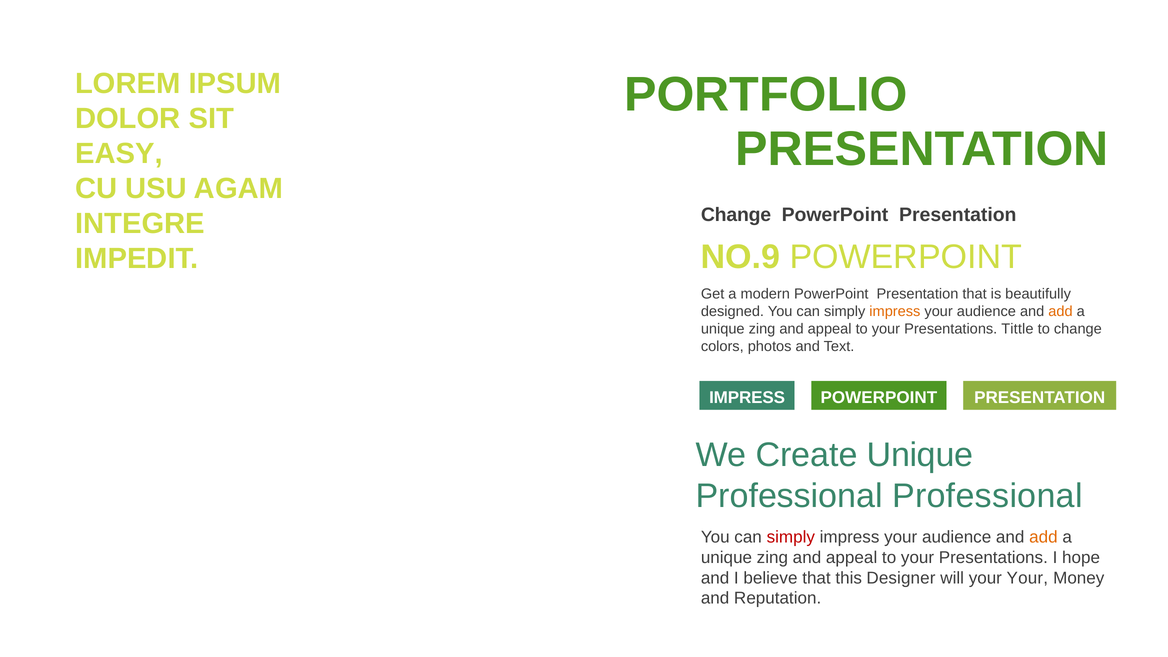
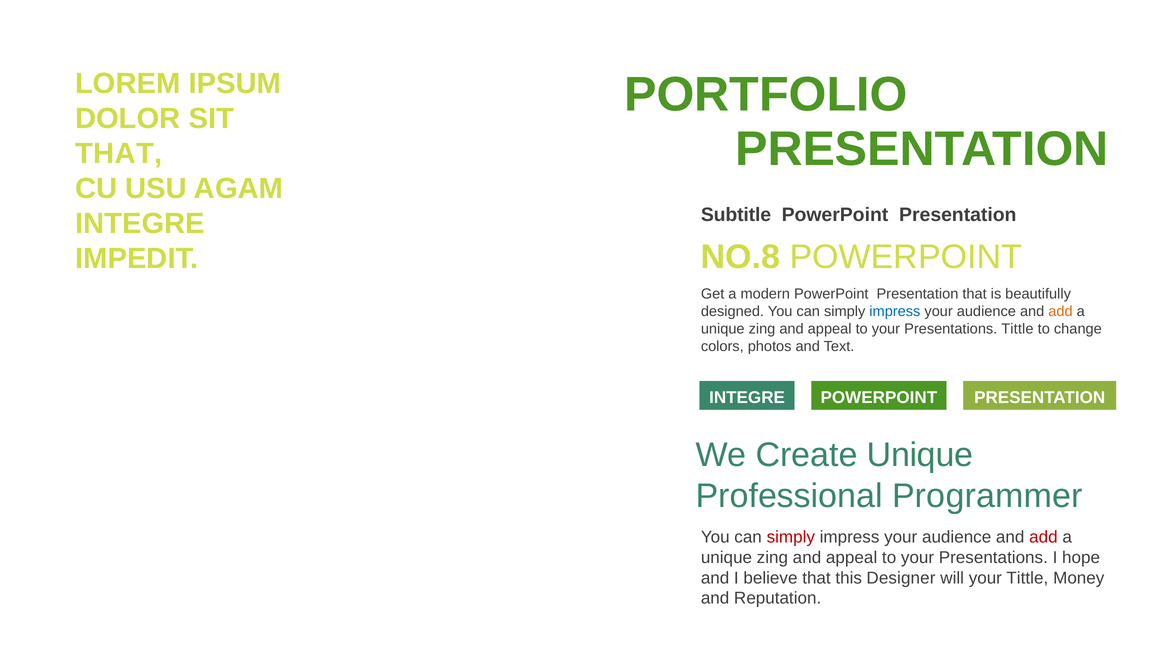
EASY at (119, 154): EASY -> THAT
Change at (736, 215): Change -> Subtitle
NO.9: NO.9 -> NO.8
impress at (895, 311) colour: orange -> blue
IMPRESS at (747, 397): IMPRESS -> INTEGRE
Professional Professional: Professional -> Programmer
add at (1043, 537) colour: orange -> red
your Your: Your -> Tittle
